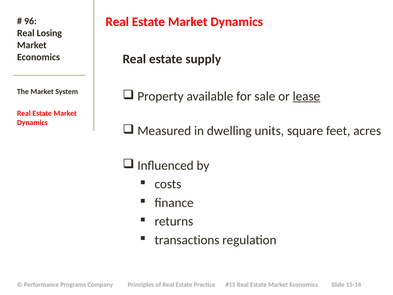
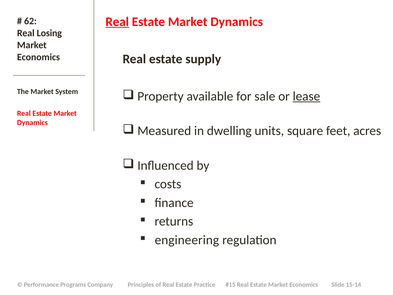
Real at (117, 22) underline: none -> present
96: 96 -> 62
transactions: transactions -> engineering
